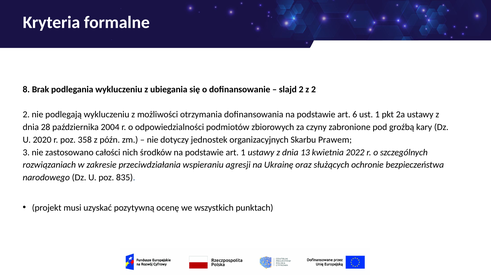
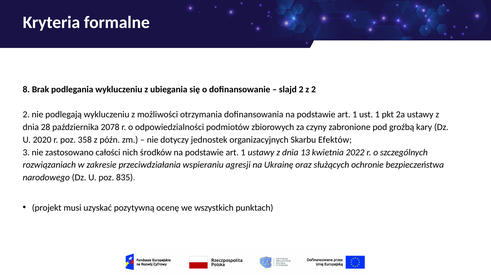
6 at (355, 115): 6 -> 1
2004: 2004 -> 2078
Prawem: Prawem -> Efektów
